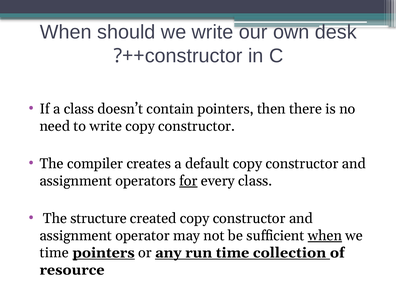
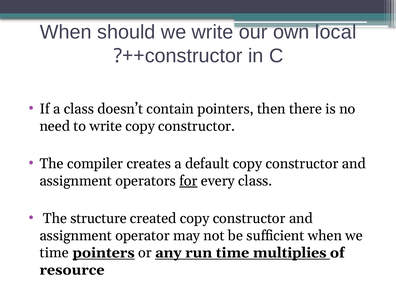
desk: desk -> local
when at (325, 236) underline: present -> none
collection: collection -> multiplies
